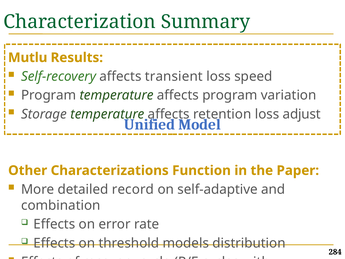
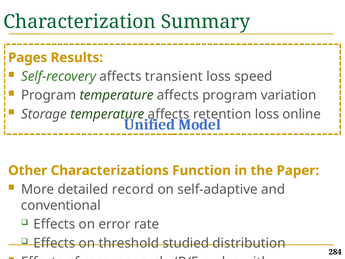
Mutlu: Mutlu -> Pages
adjust: adjust -> online
combination: combination -> conventional
models: models -> studied
